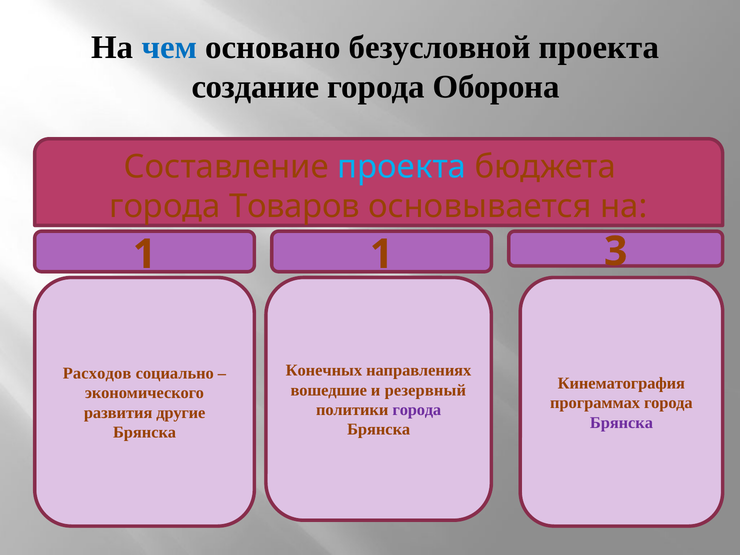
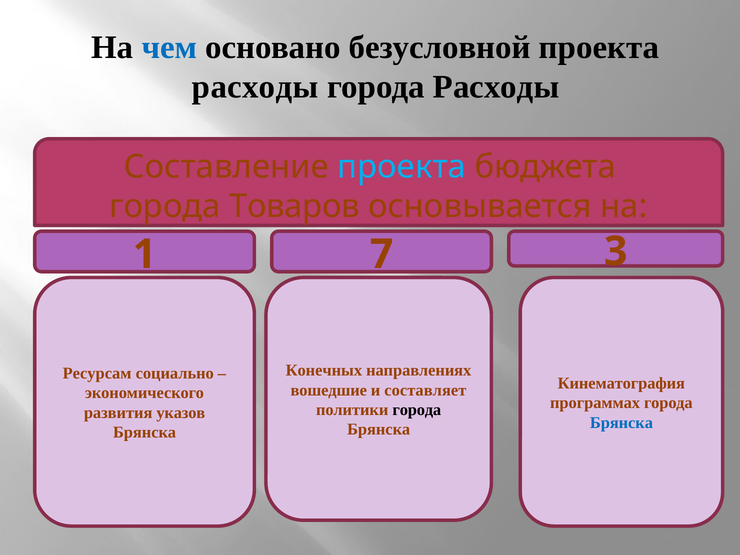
создание at (255, 87): создание -> расходы
города Оборона: Оборона -> Расходы
1 1: 1 -> 7
Расходов: Расходов -> Ресурсам
резервный: резервный -> составляет
города at (417, 410) colour: purple -> black
другие: другие -> указов
Брянска at (621, 423) colour: purple -> blue
